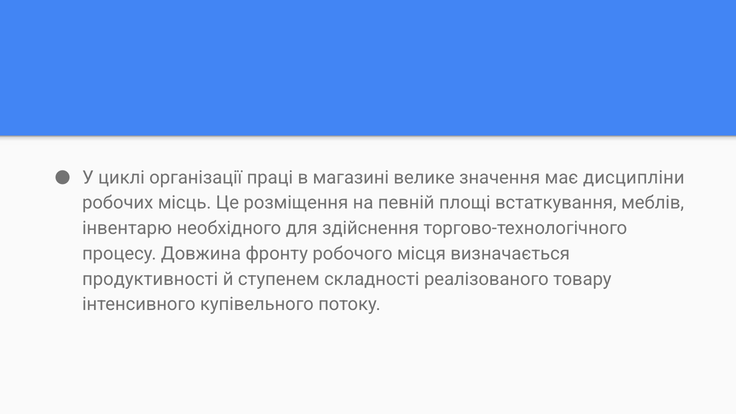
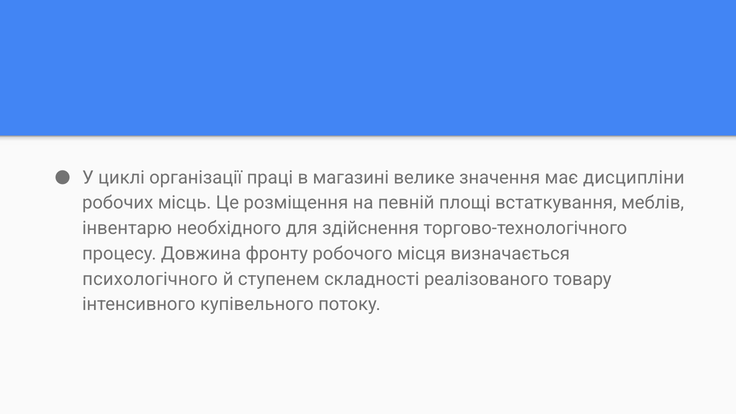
продуктивності: продуктивності -> психологічного
